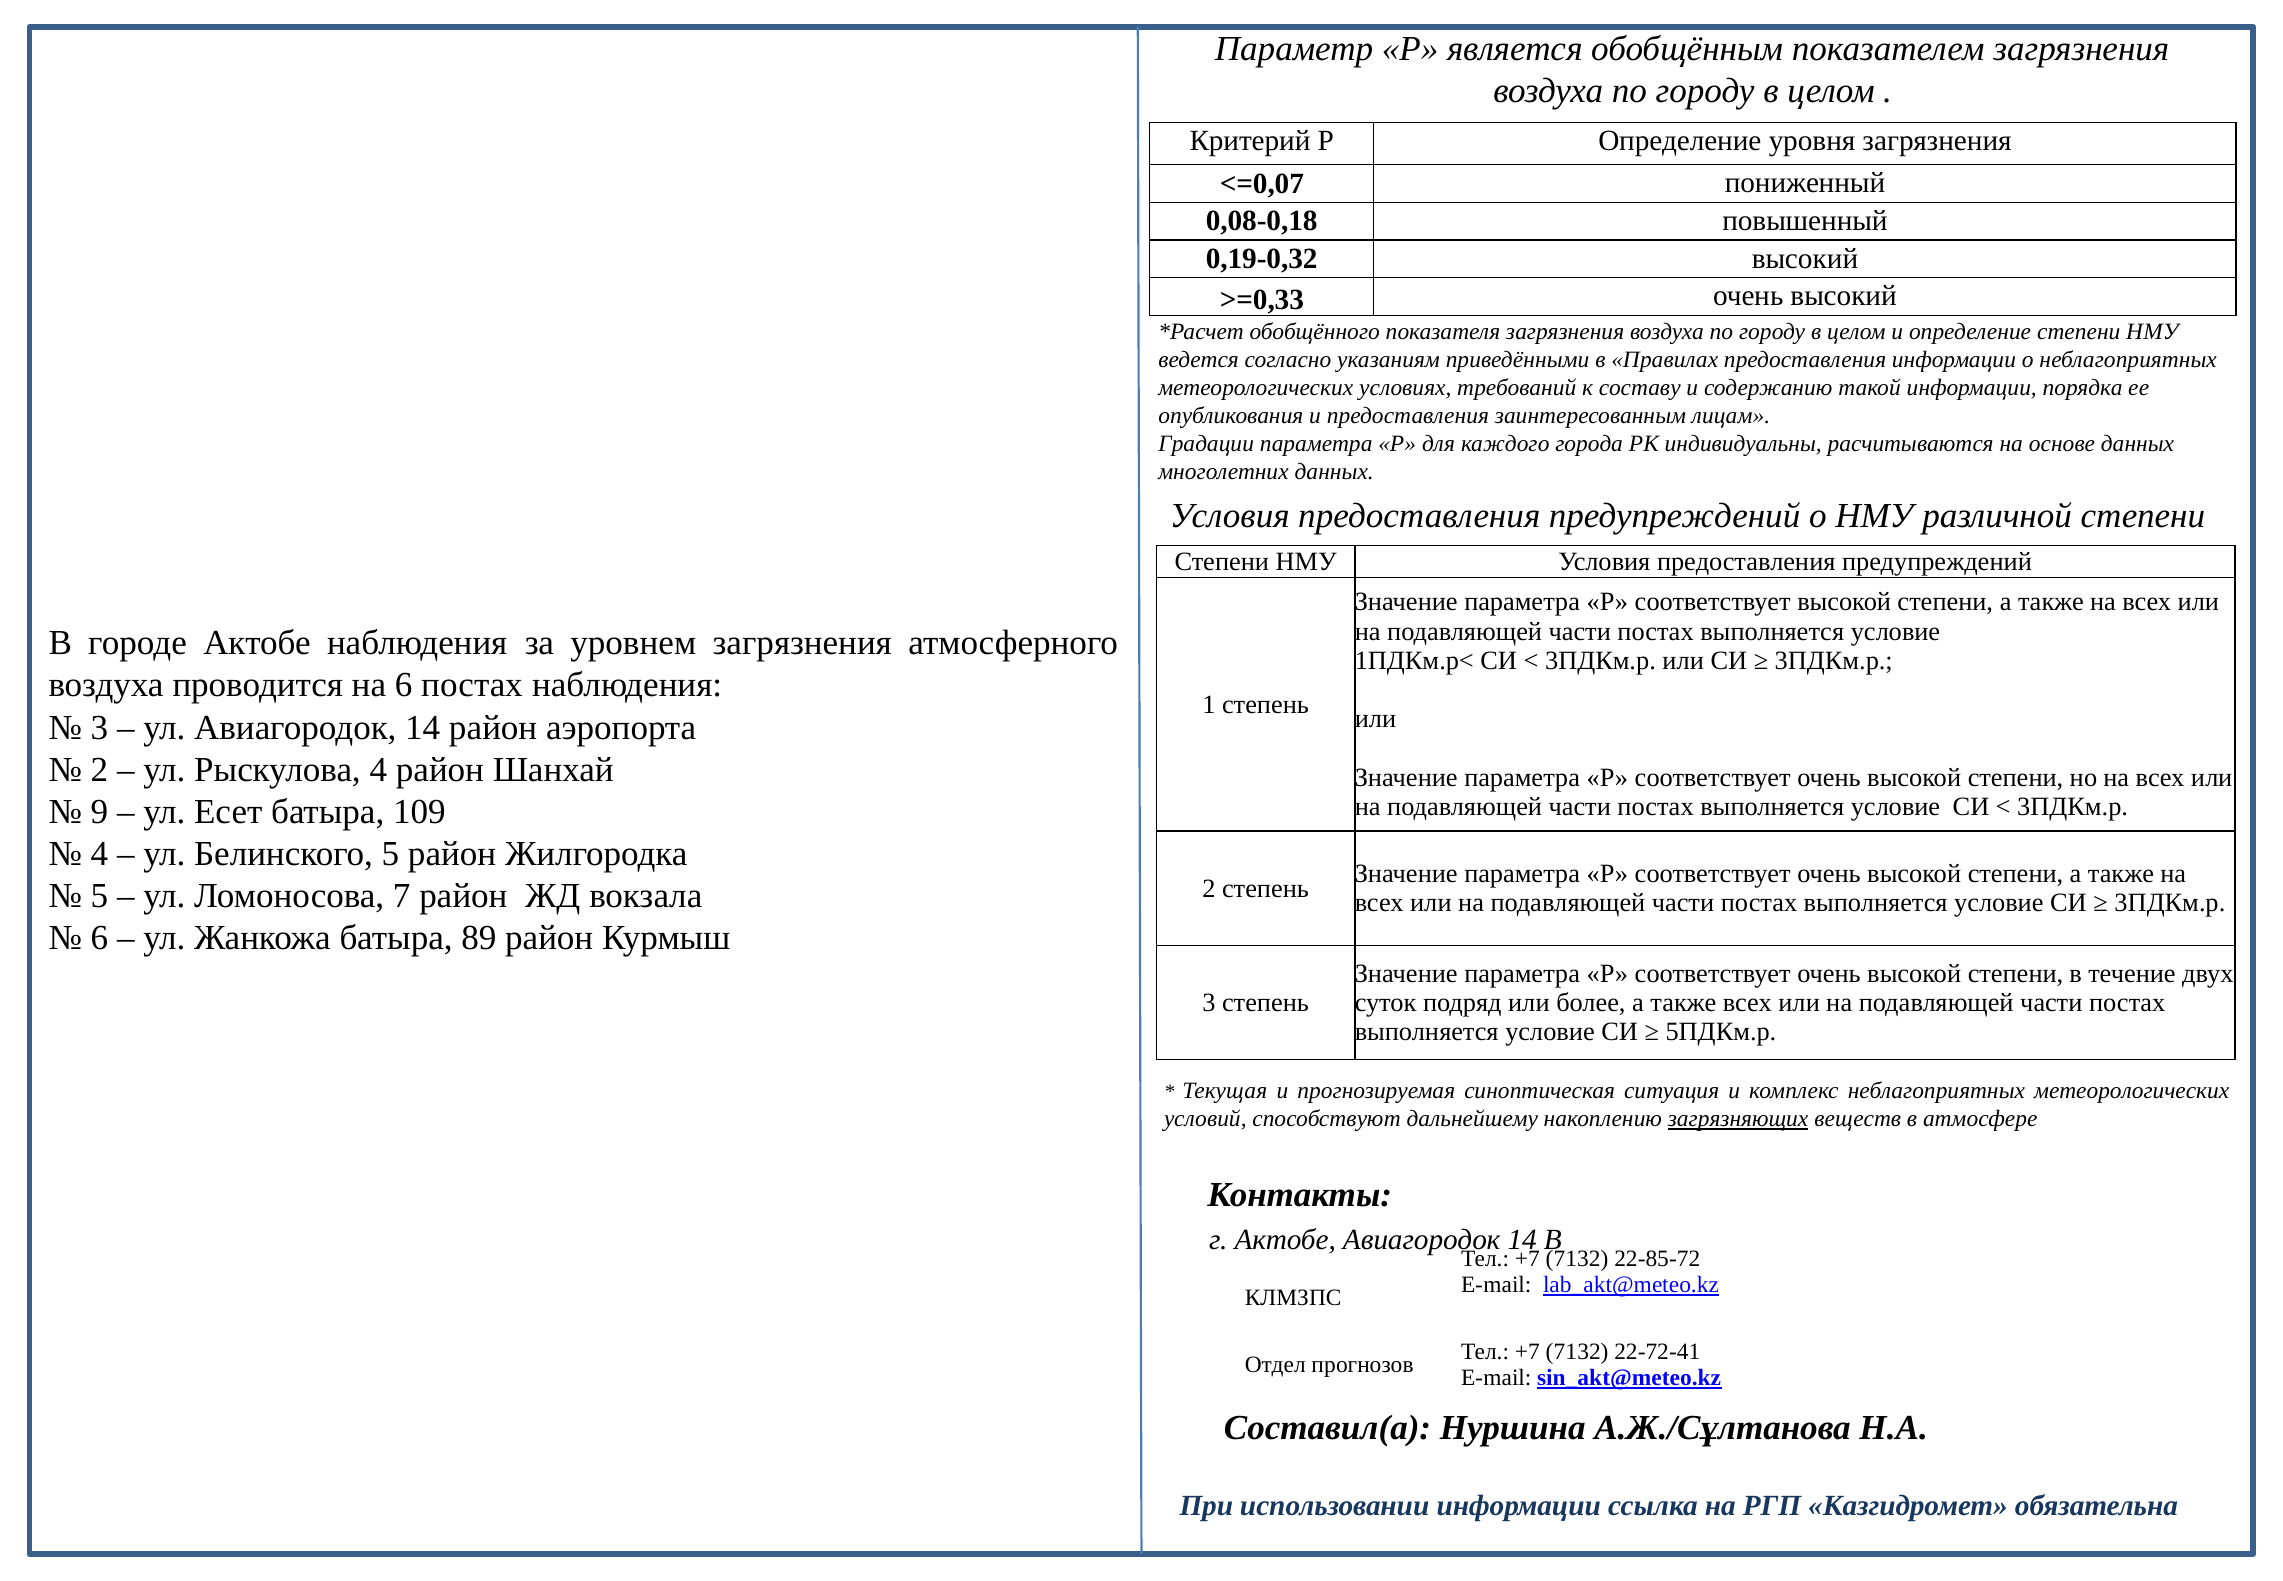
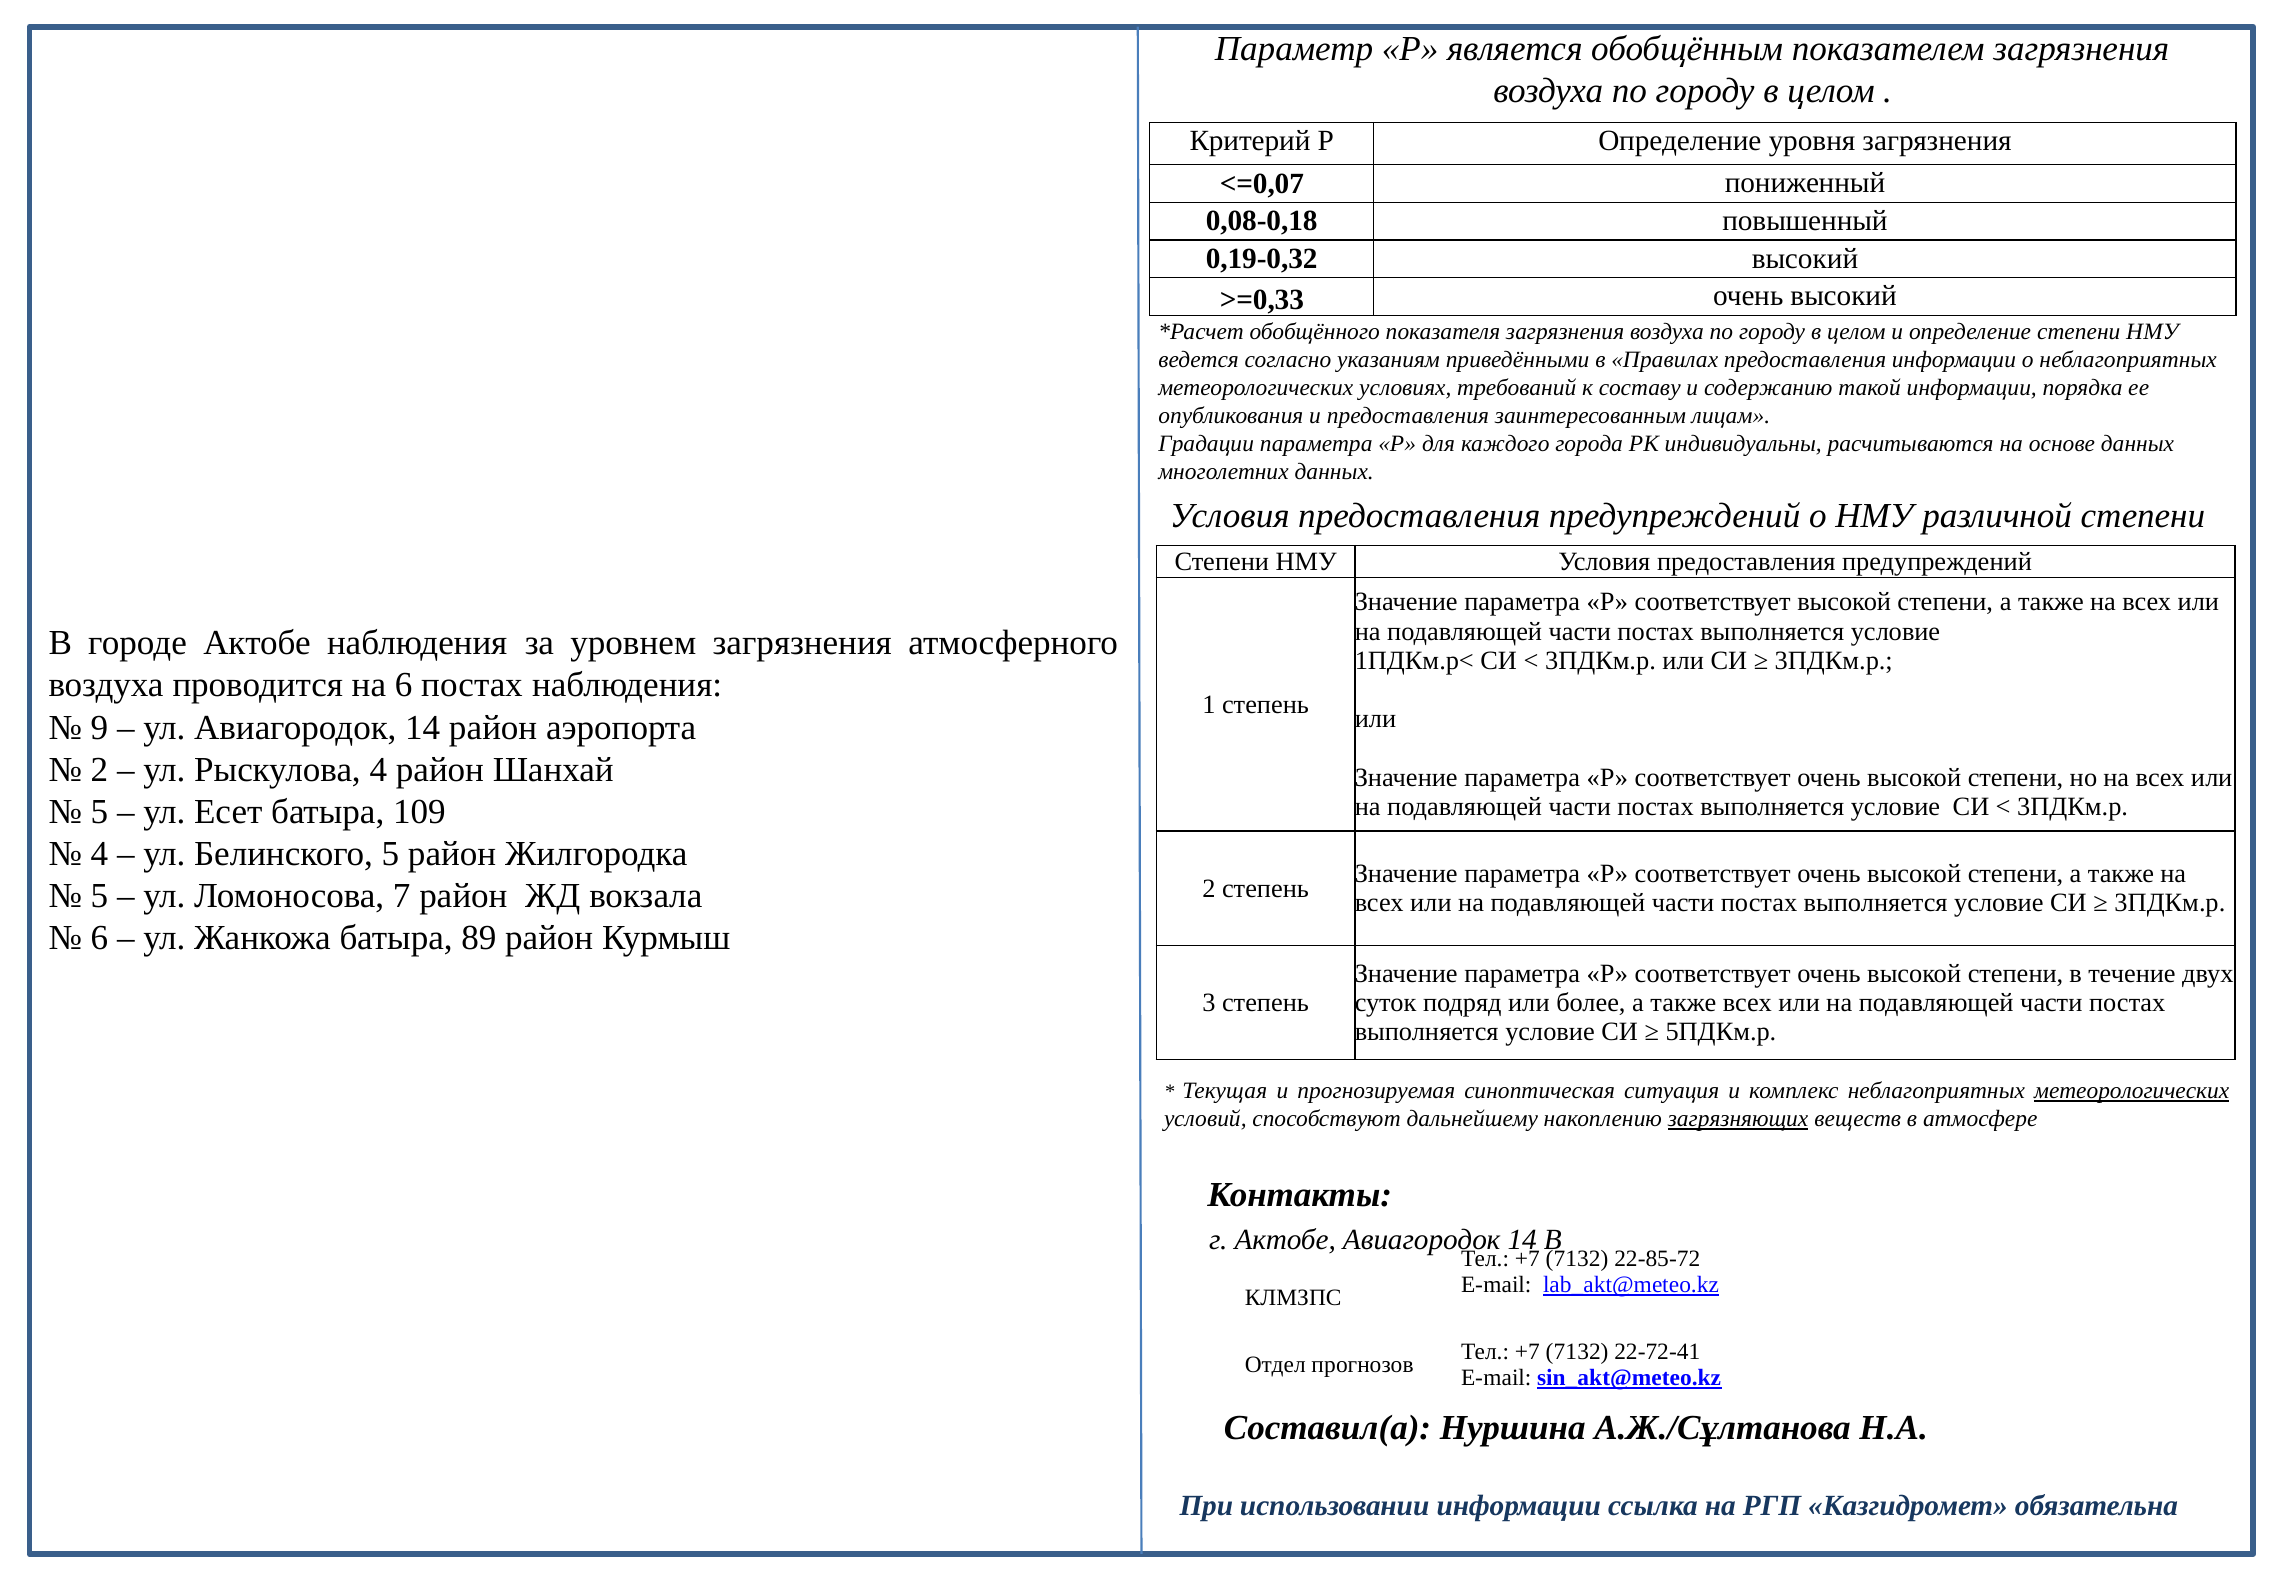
3 at (99, 727): 3 -> 9
9 at (99, 812): 9 -> 5
метеорологических at (2132, 1091) underline: none -> present
